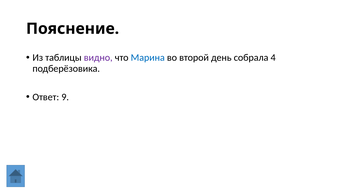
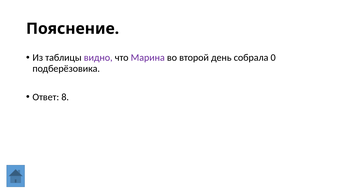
Марина colour: blue -> purple
4: 4 -> 0
9: 9 -> 8
